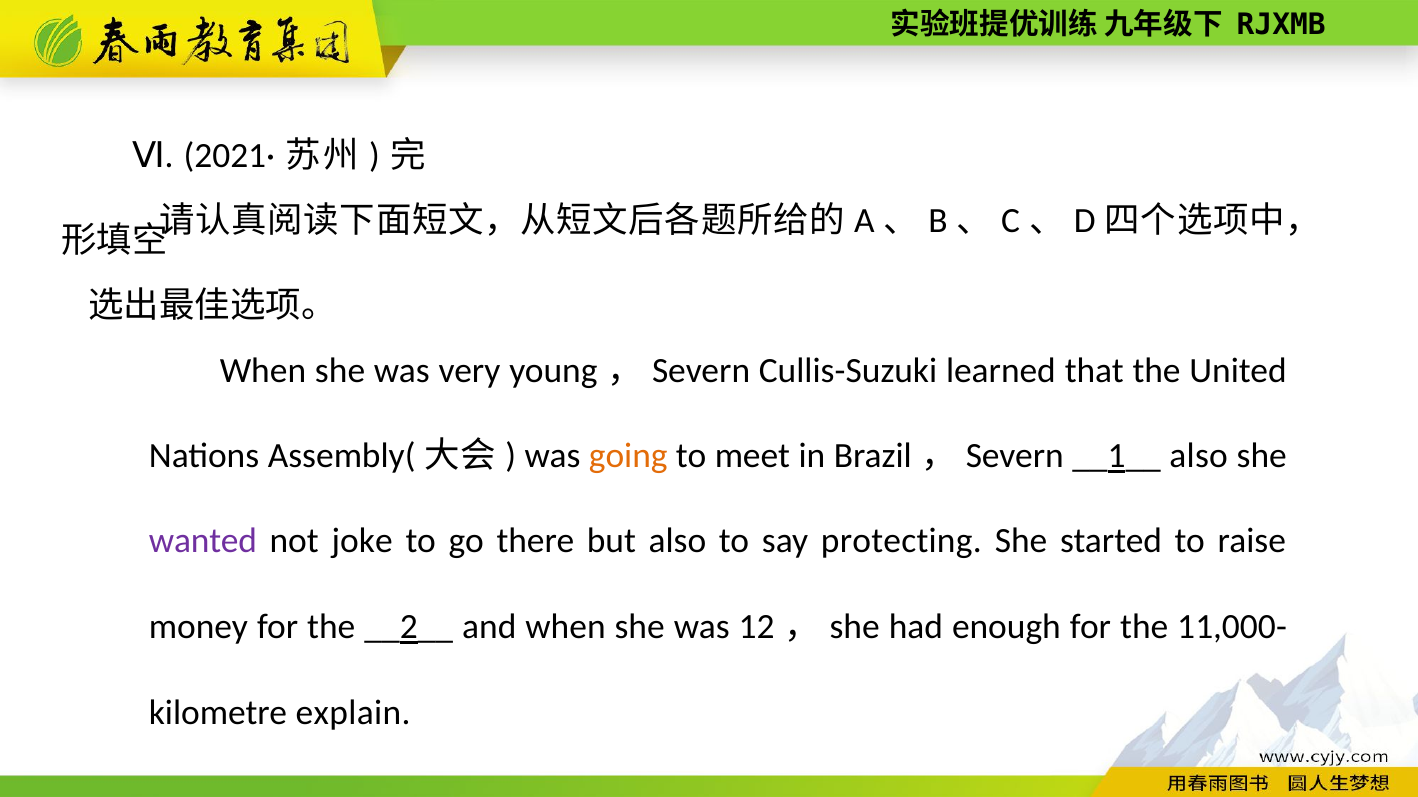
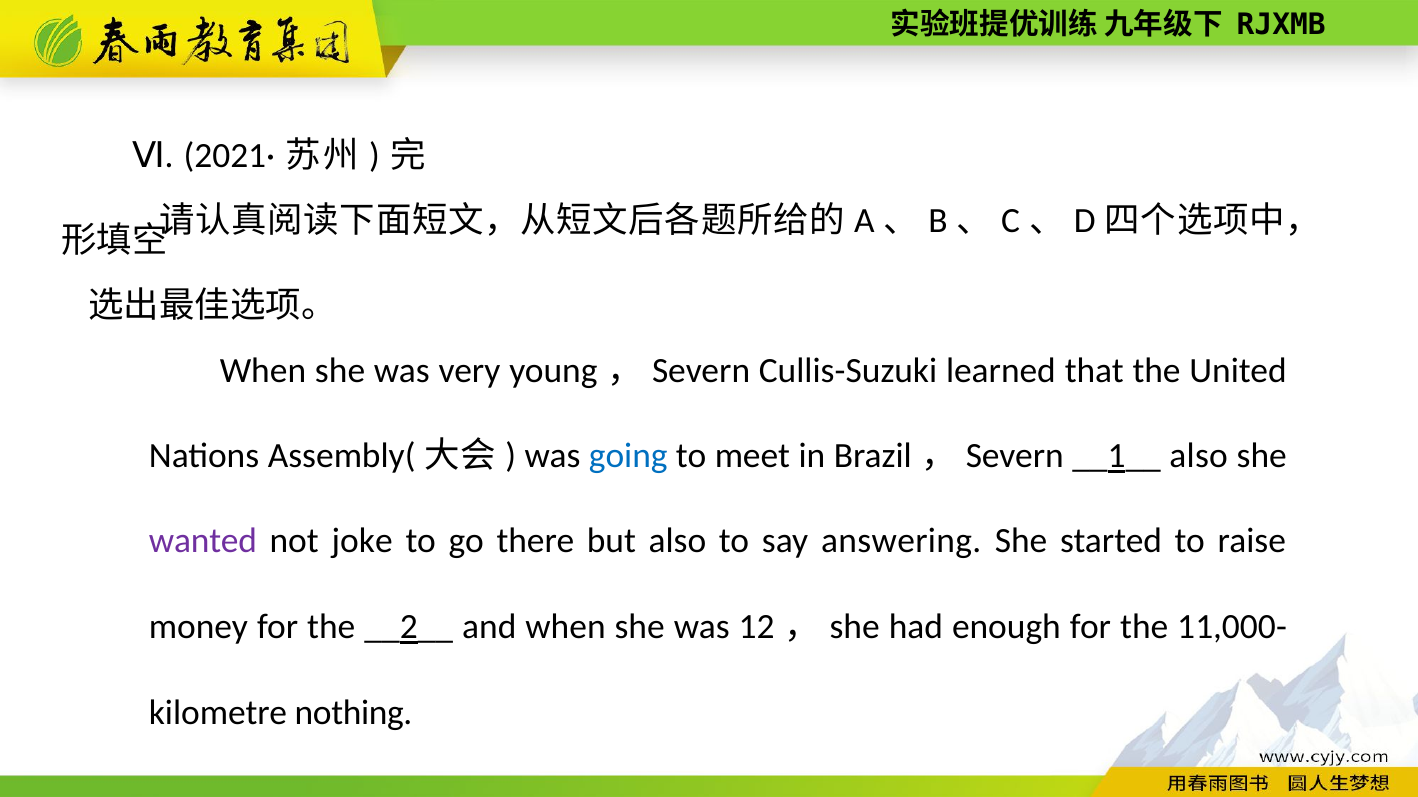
going colour: orange -> blue
protecting: protecting -> answering
explain: explain -> nothing
